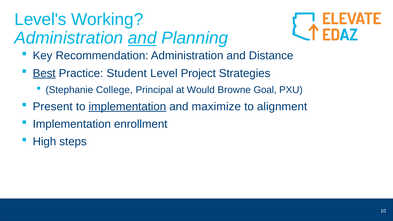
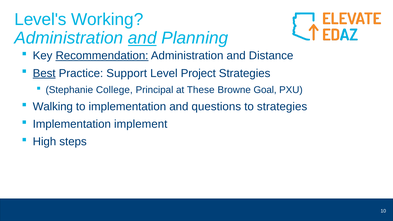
Recommendation underline: none -> present
Student: Student -> Support
Would: Would -> These
Present: Present -> Walking
implementation at (127, 107) underline: present -> none
maximize: maximize -> questions
to alignment: alignment -> strategies
enrollment: enrollment -> implement
